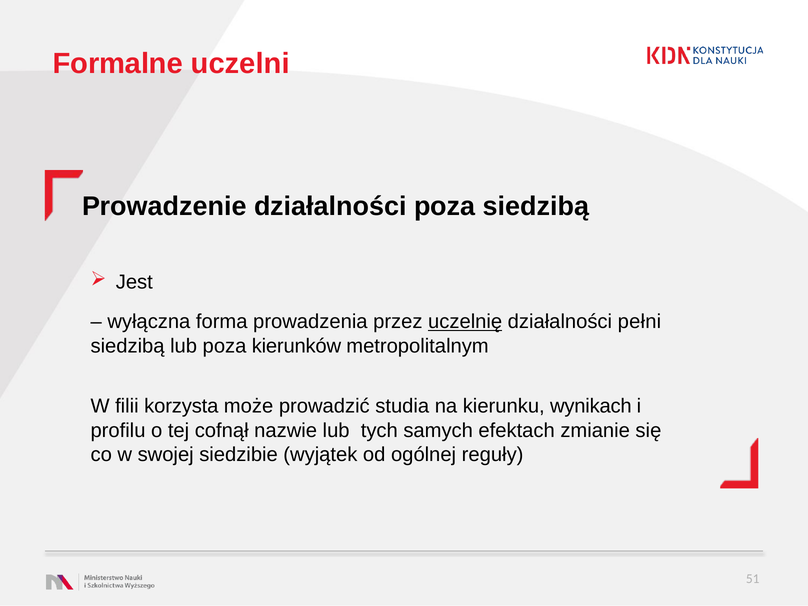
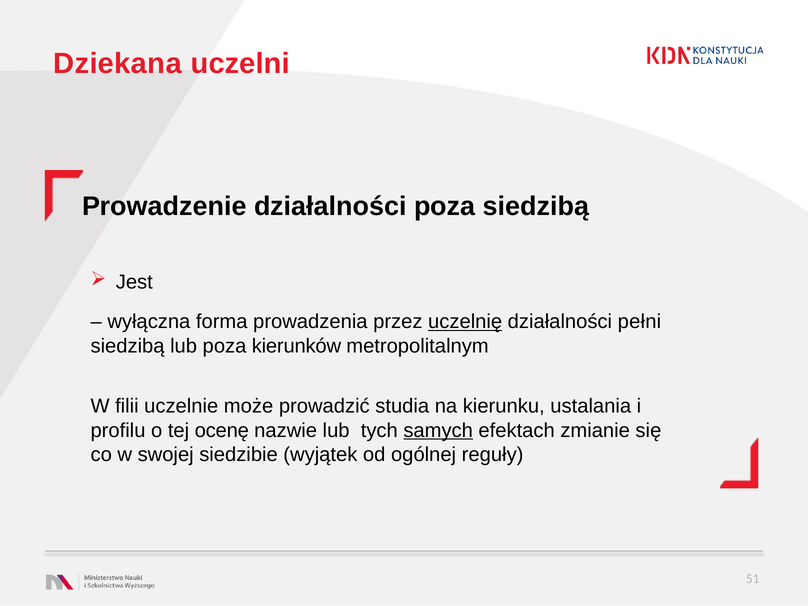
Formalne: Formalne -> Dziekana
korzysta: korzysta -> uczelnie
wynikach: wynikach -> ustalania
cofnął: cofnął -> ocenę
samych underline: none -> present
